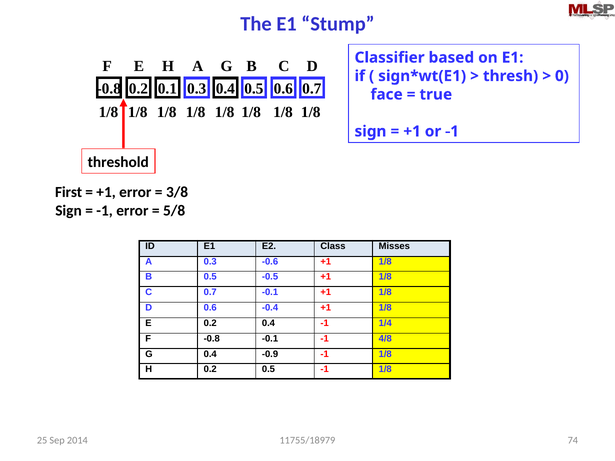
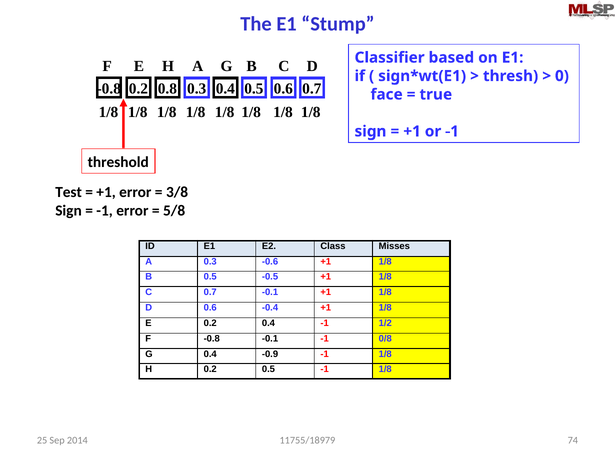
0.1: 0.1 -> 0.8
First: First -> Test
1/4: 1/4 -> 1/2
4/8: 4/8 -> 0/8
